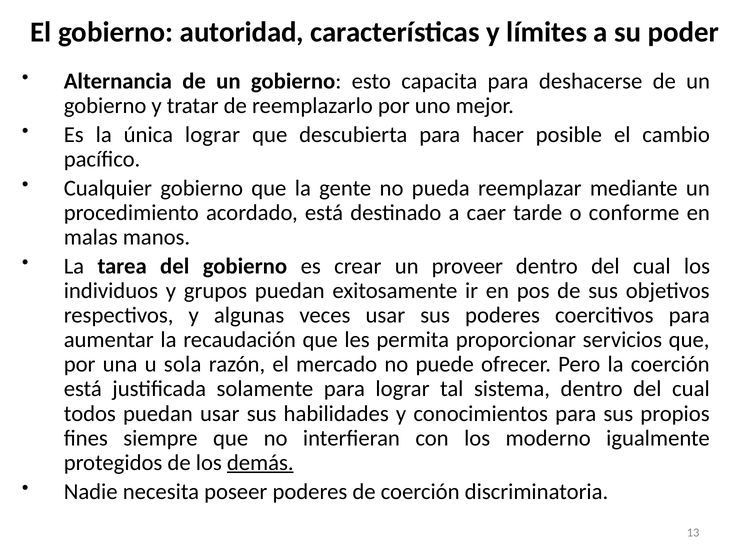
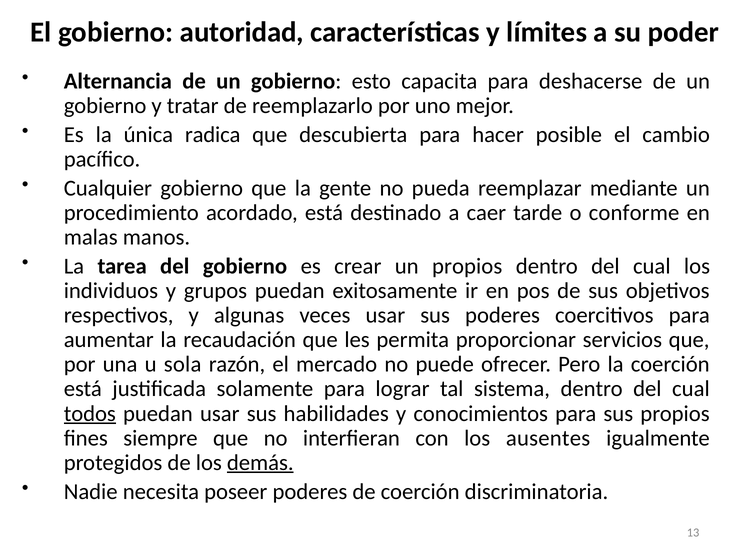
única lograr: lograr -> radica
un proveer: proveer -> propios
todos underline: none -> present
moderno: moderno -> ausentes
